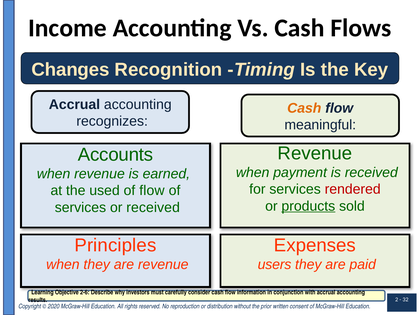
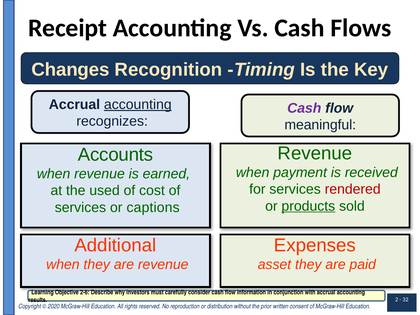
Income: Income -> Receipt
accounting at (138, 105) underline: none -> present
Cash at (304, 108) colour: orange -> purple
of flow: flow -> cost
or received: received -> captions
Principles: Principles -> Additional
users: users -> asset
